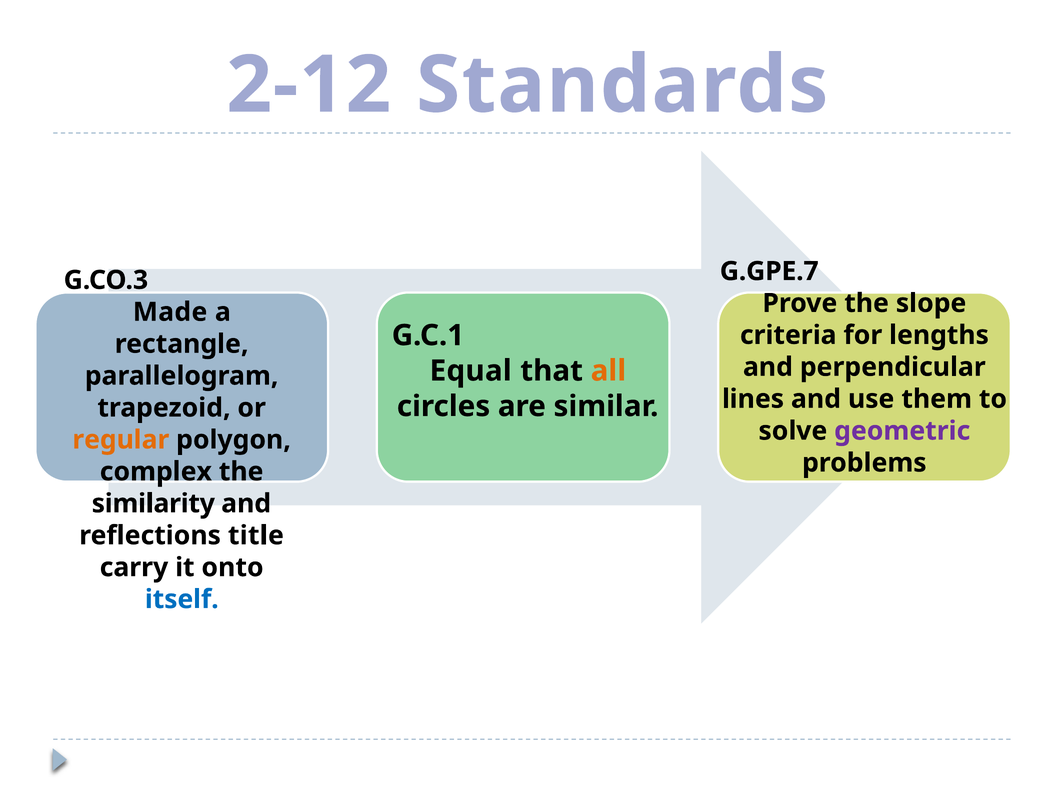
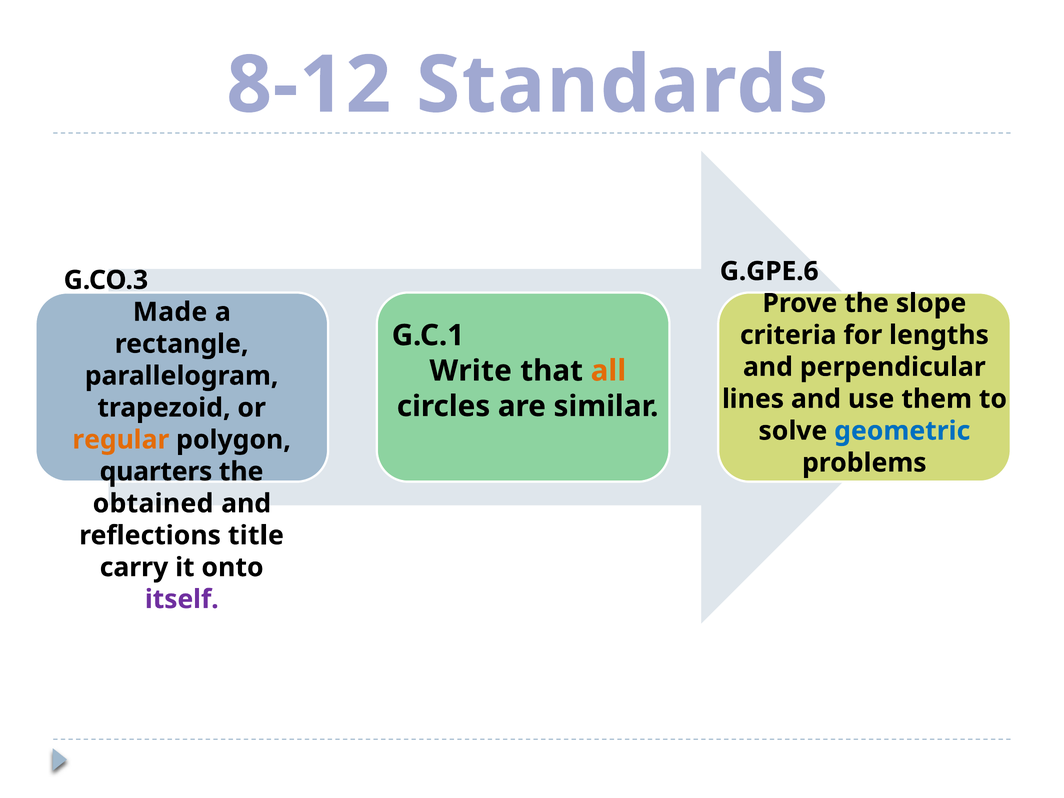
2-12: 2-12 -> 8-12
G.GPE.7: G.GPE.7 -> G.GPE.6
Equal: Equal -> Write
geometric colour: purple -> blue
complex: complex -> quarters
similarity: similarity -> obtained
itself colour: blue -> purple
